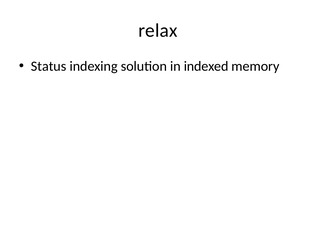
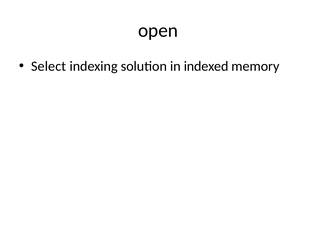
relax: relax -> open
Status: Status -> Select
